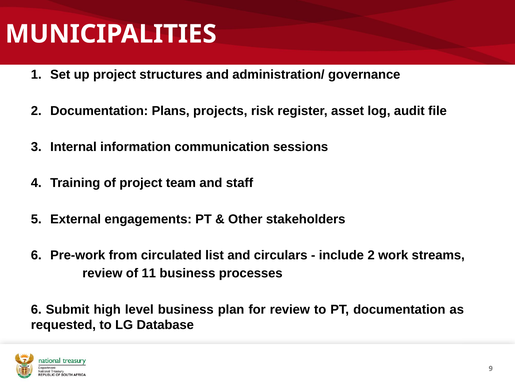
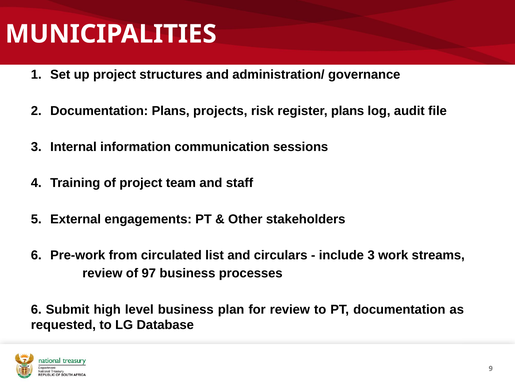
register asset: asset -> plans
include 2: 2 -> 3
11: 11 -> 97
